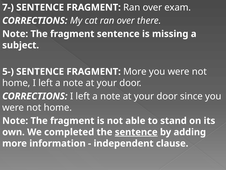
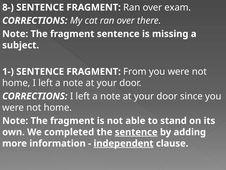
7-: 7- -> 8-
5-: 5- -> 1-
FRAGMENT More: More -> From
independent underline: none -> present
